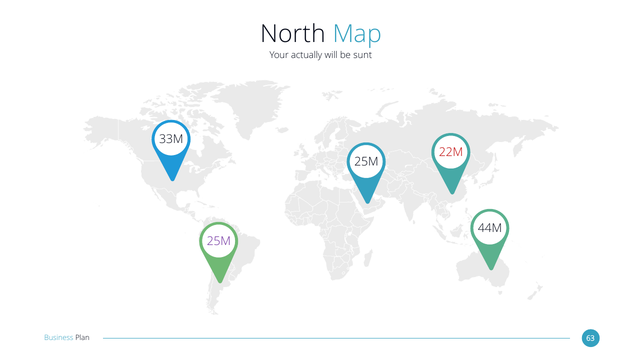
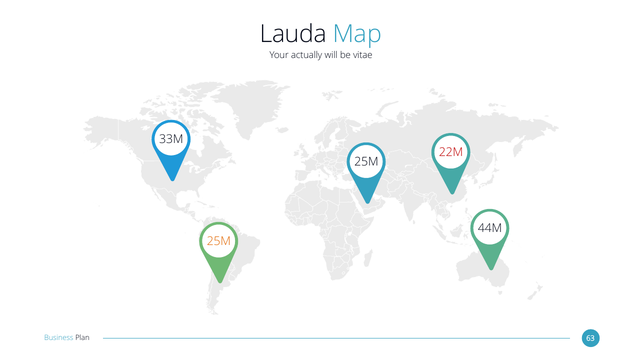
North: North -> Lauda
sunt: sunt -> vitae
25M at (219, 241) colour: purple -> orange
